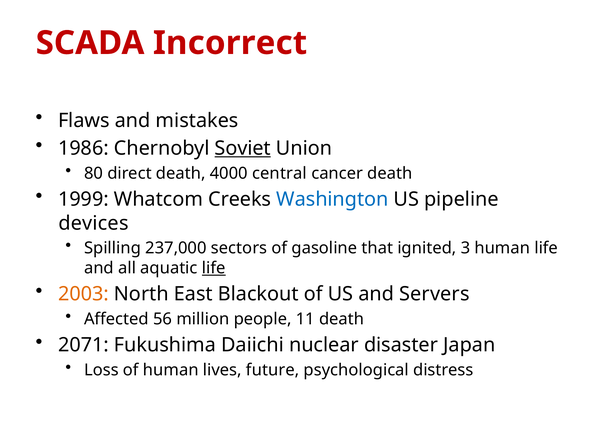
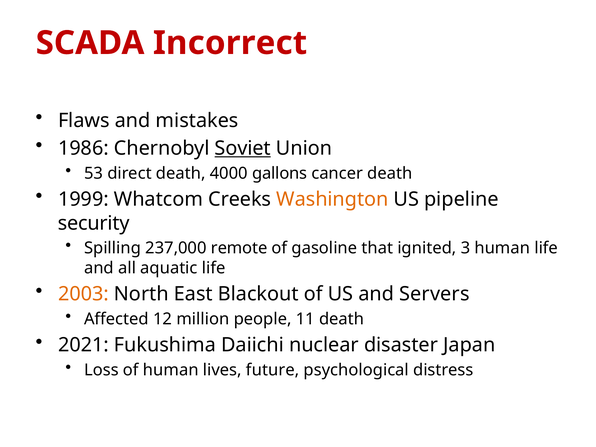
80: 80 -> 53
central: central -> gallons
Washington colour: blue -> orange
devices: devices -> security
sectors: sectors -> remote
life at (214, 268) underline: present -> none
56: 56 -> 12
2071: 2071 -> 2021
